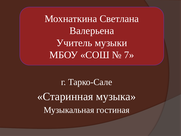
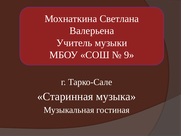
7: 7 -> 9
